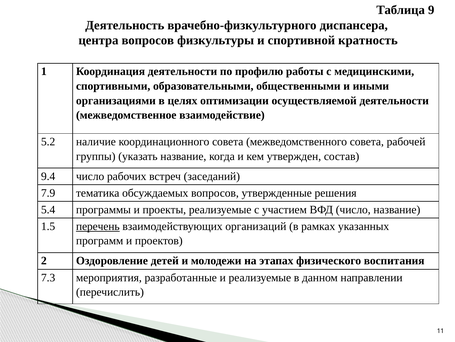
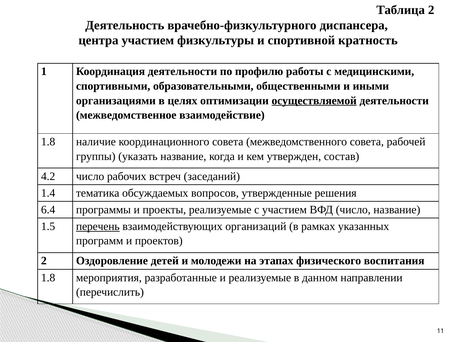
Таблица 9: 9 -> 2
центра вопросов: вопросов -> участием
осуществляемой underline: none -> present
5.2 at (48, 141): 5.2 -> 1.8
9.4: 9.4 -> 4.2
7.9: 7.9 -> 1.4
5.4: 5.4 -> 6.4
7.3 at (48, 277): 7.3 -> 1.8
